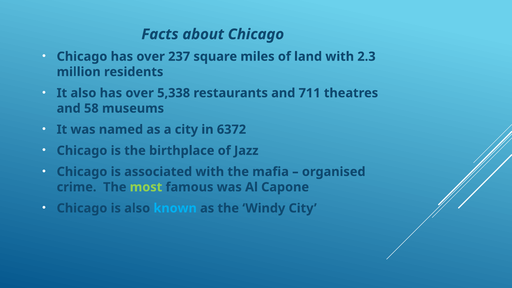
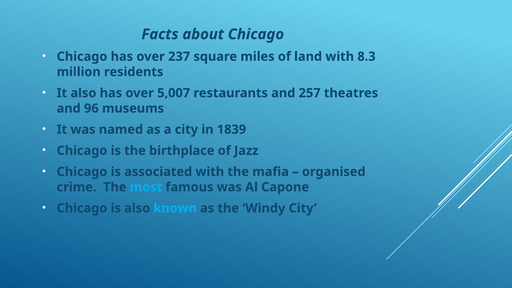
2.3: 2.3 -> 8.3
5,338: 5,338 -> 5,007
711: 711 -> 257
58: 58 -> 96
6372: 6372 -> 1839
most colour: light green -> light blue
